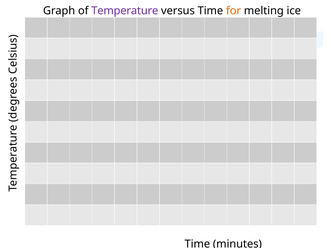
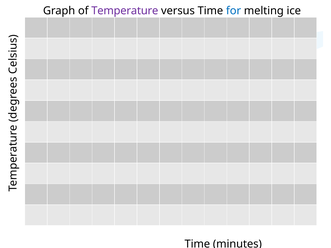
for colour: orange -> blue
